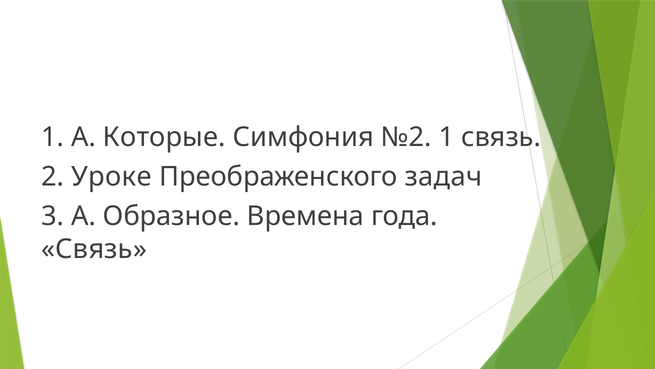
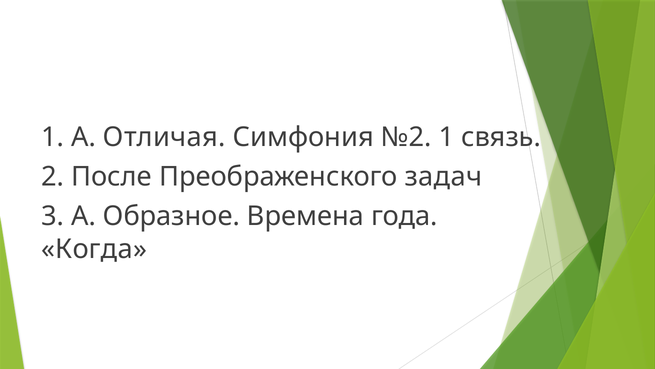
Которые: Которые -> Отличая
Уроке: Уроке -> После
Связь at (94, 249): Связь -> Когда
